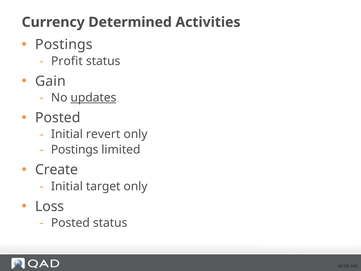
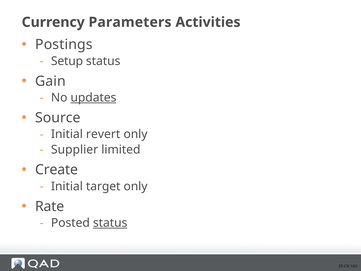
Determined: Determined -> Parameters
Profit: Profit -> Setup
Posted at (58, 118): Posted -> Source
Postings at (75, 150): Postings -> Supplier
Loss: Loss -> Rate
status at (110, 223) underline: none -> present
